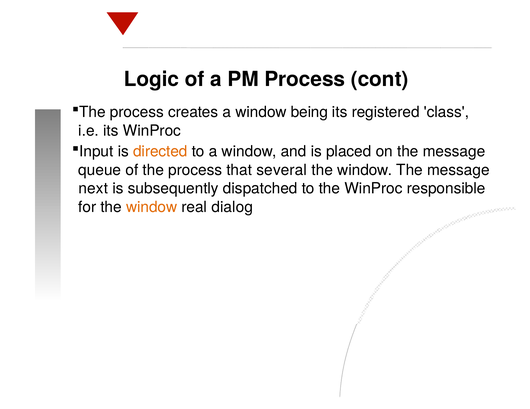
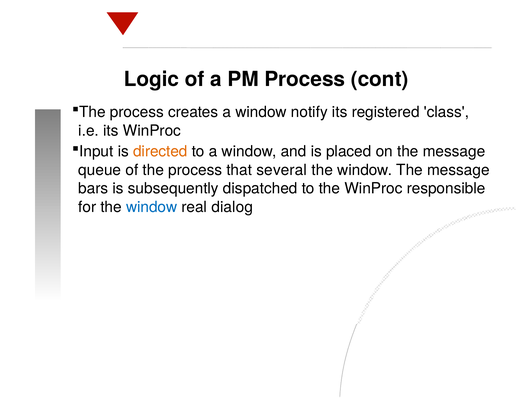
being: being -> notify
next: next -> bars
window at (152, 207) colour: orange -> blue
